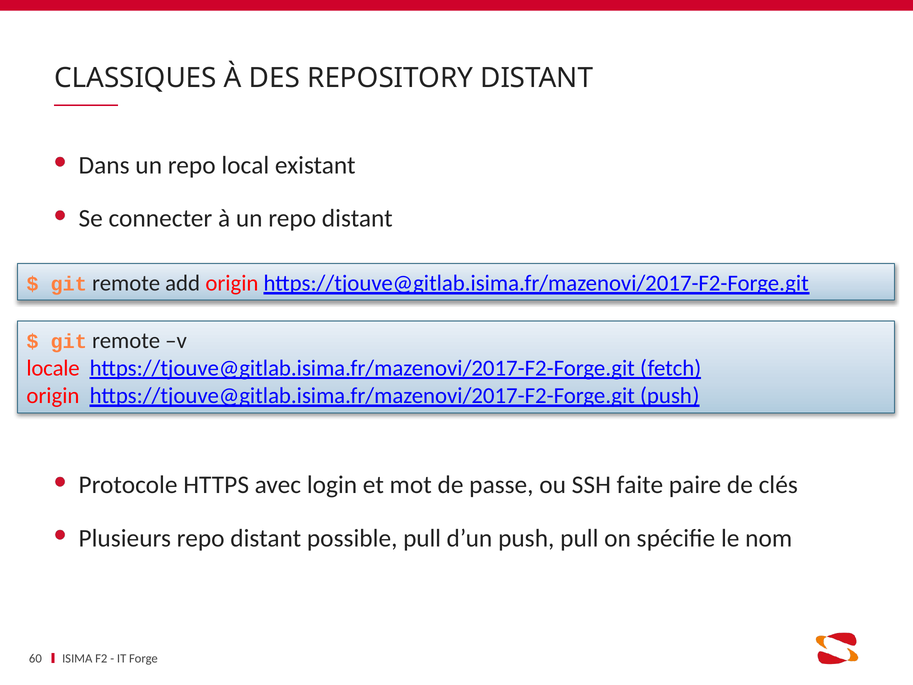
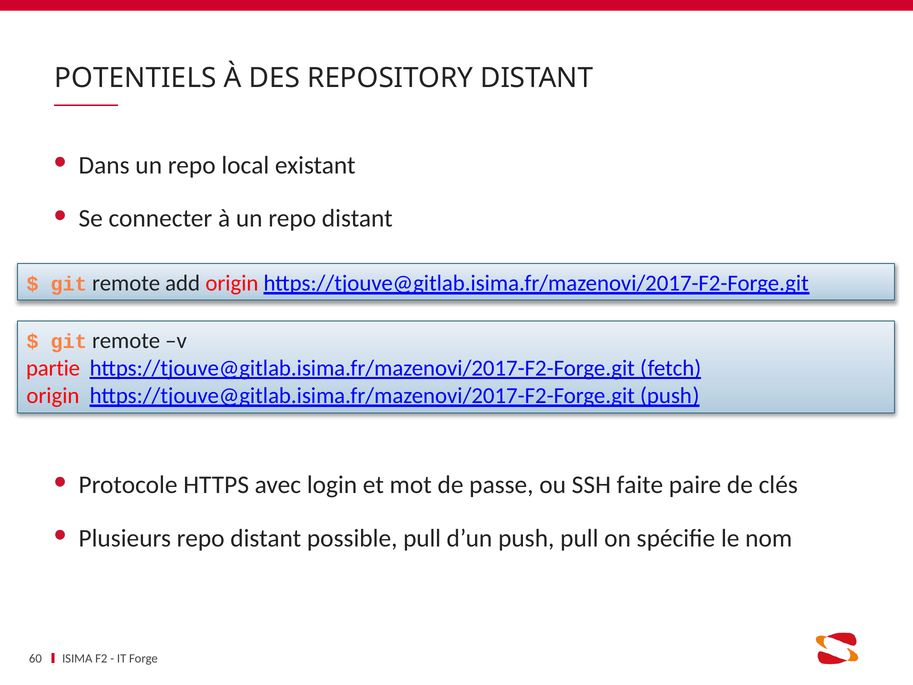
CLASSIQUES: CLASSIQUES -> POTENTIELS
locale: locale -> partie
